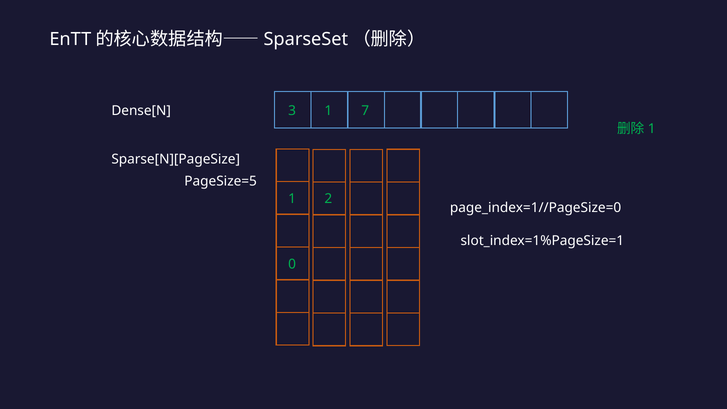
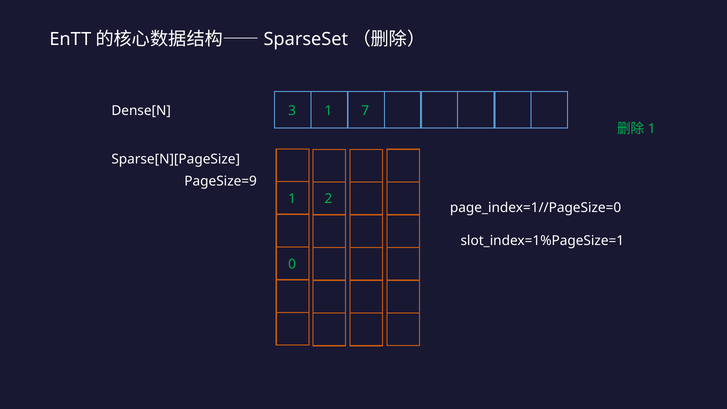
PageSize=5: PageSize=5 -> PageSize=9
